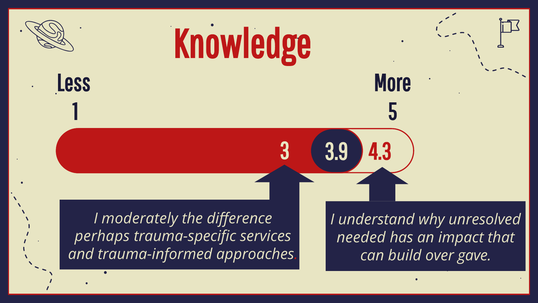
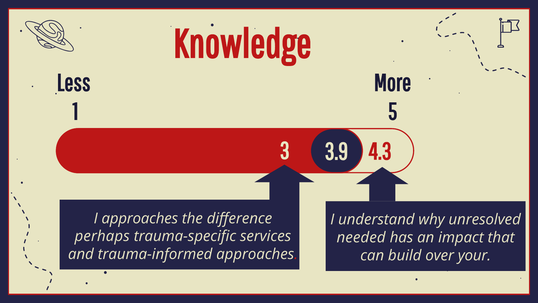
I moderately: moderately -> approaches
gave: gave -> your
